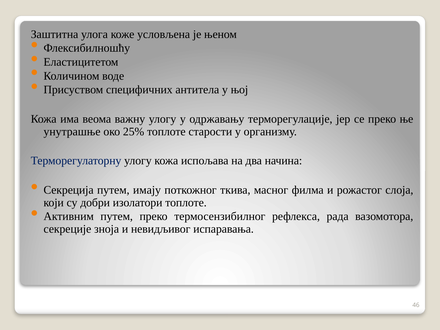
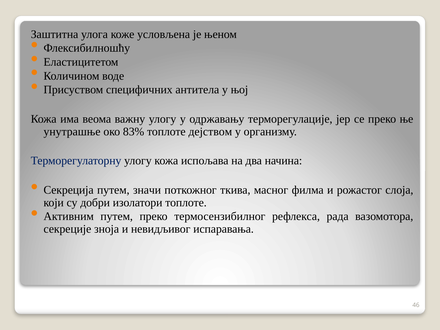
25%: 25% -> 83%
старости: старости -> дејством
имају: имају -> значи
